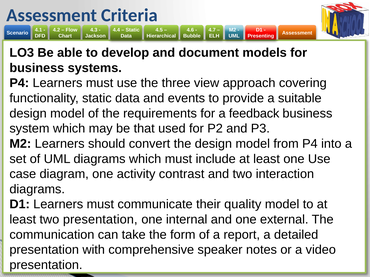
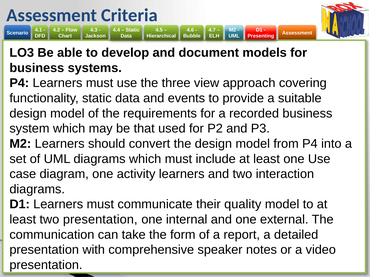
feedback: feedback -> recorded
activity contrast: contrast -> learners
